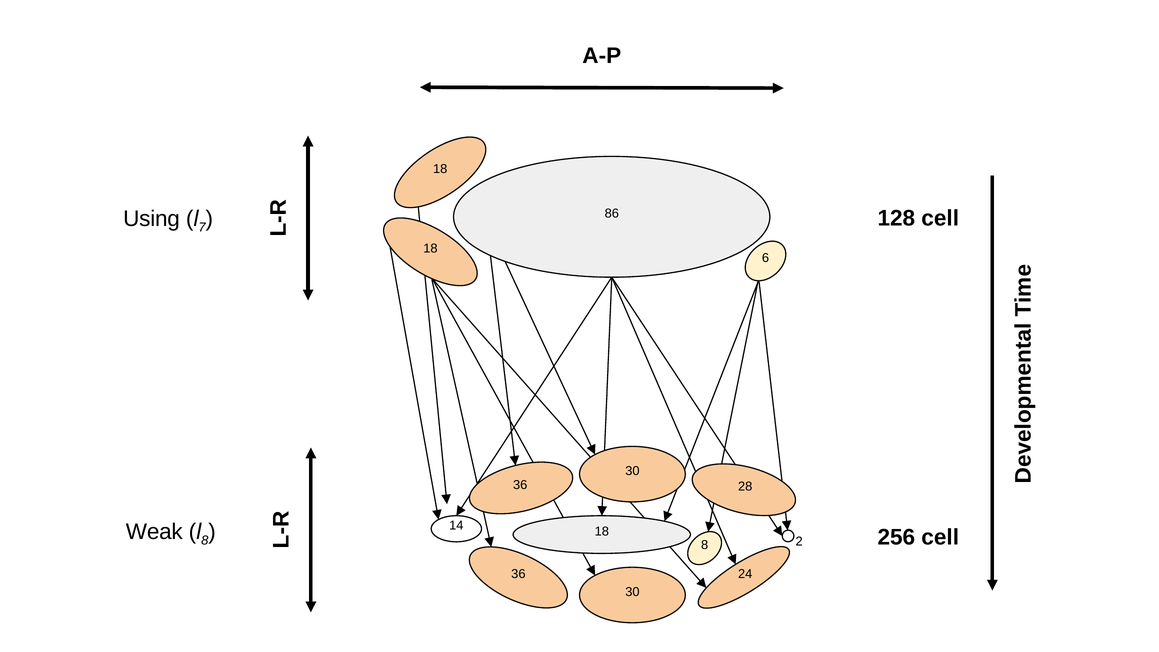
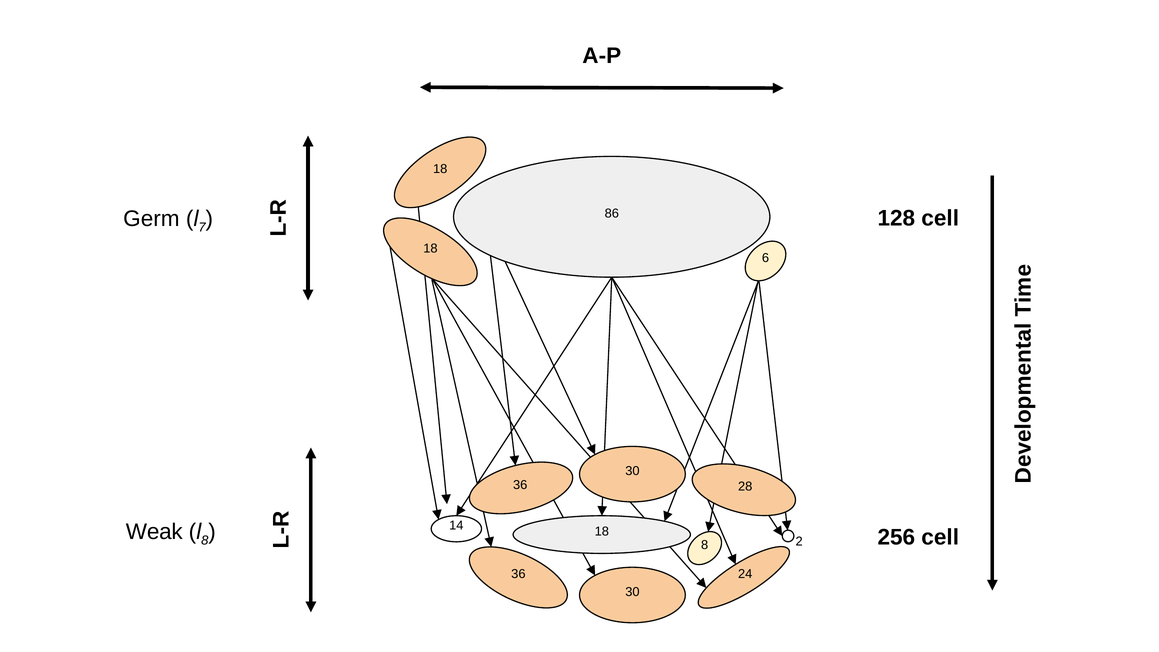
Using: Using -> Germ
